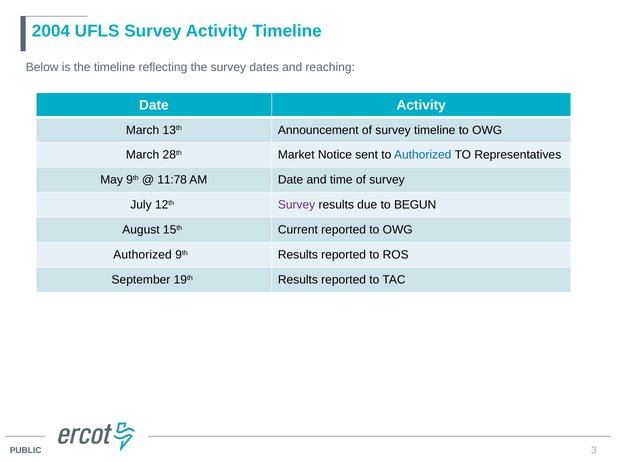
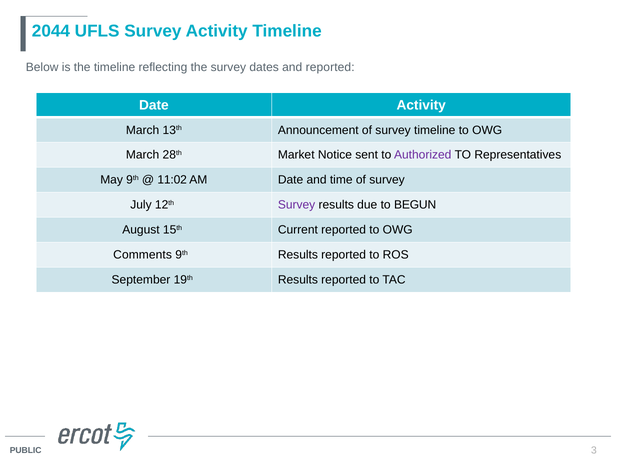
2004: 2004 -> 2044
and reaching: reaching -> reported
Authorized at (423, 155) colour: blue -> purple
11:78: 11:78 -> 11:02
Authorized at (143, 255): Authorized -> Comments
